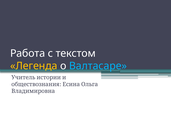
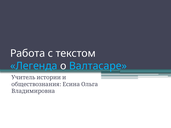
Легенда colour: yellow -> light blue
